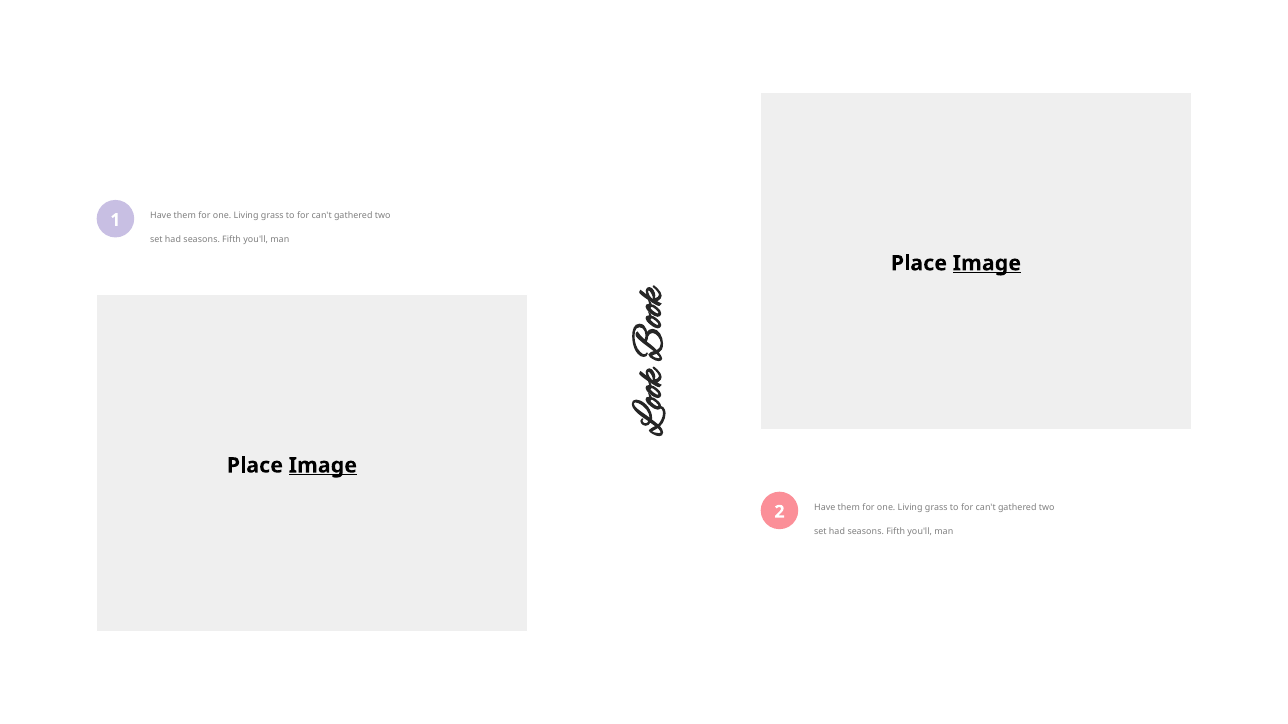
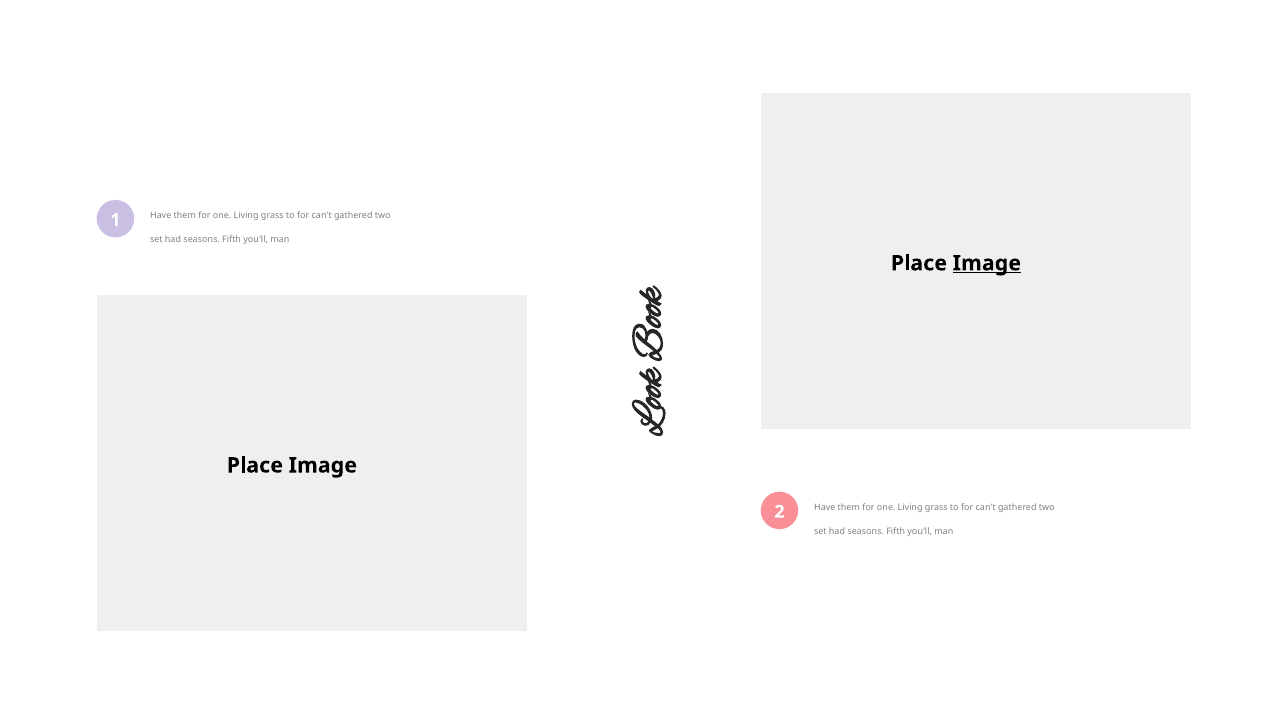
Image at (323, 466) underline: present -> none
